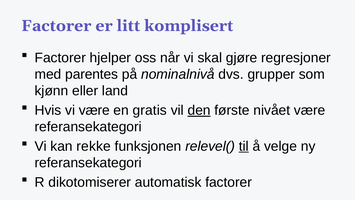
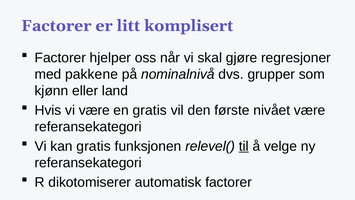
parentes: parentes -> pakkene
den underline: present -> none
kan rekke: rekke -> gratis
